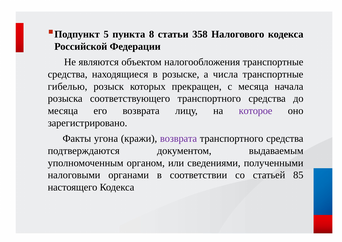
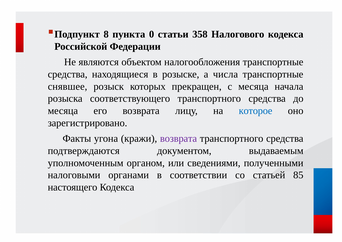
5: 5 -> 8
8: 8 -> 0
гибелью: гибелью -> снявшее
которое colour: purple -> blue
